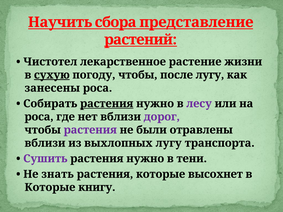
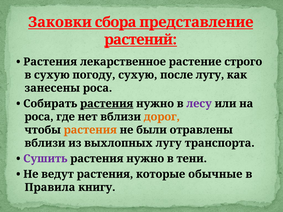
Научить: Научить -> Заковки
Чистотел at (50, 62): Чистотел -> Растения
жизни: жизни -> строго
сухую at (52, 75) underline: present -> none
погоду чтобы: чтобы -> сухую
дорог colour: purple -> orange
растения at (90, 130) colour: purple -> orange
знать: знать -> ведут
высохнет: высохнет -> обычные
Которые at (50, 188): Которые -> Правила
